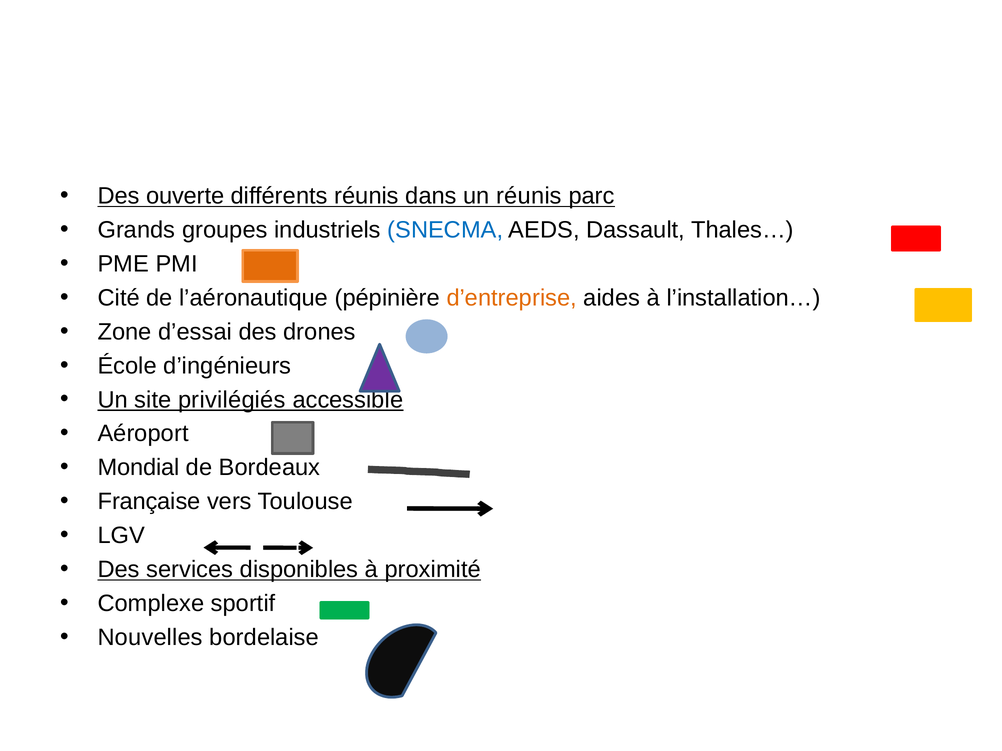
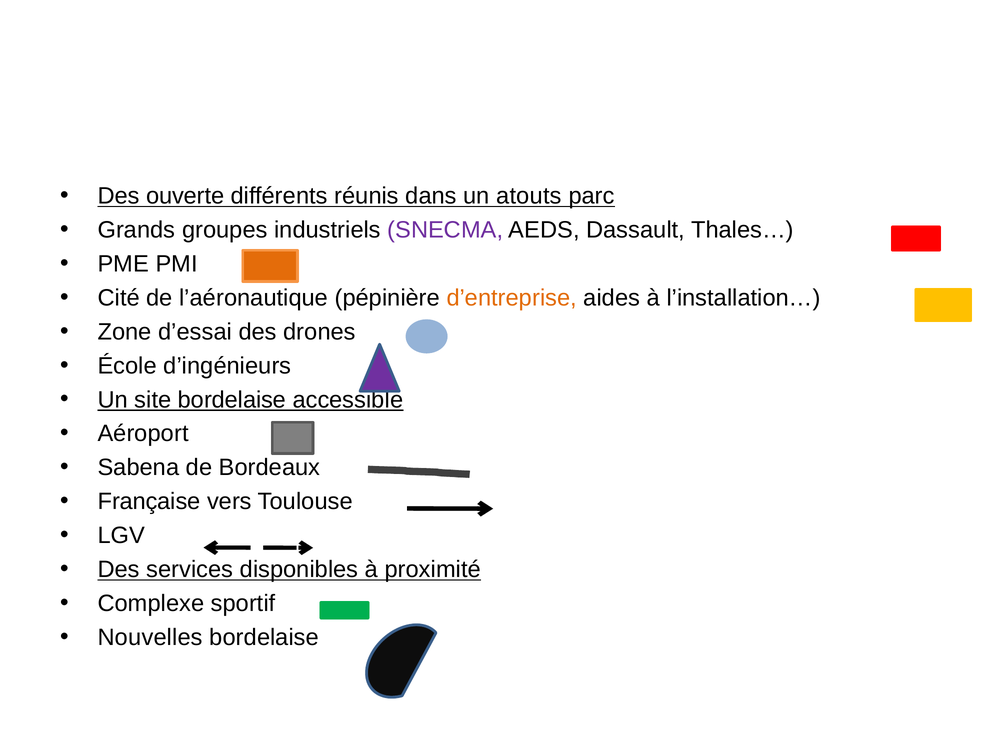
un réunis: réunis -> atouts
SNECMA colour: blue -> purple
site privilégiés: privilégiés -> bordelaise
Mondial: Mondial -> Sabena
